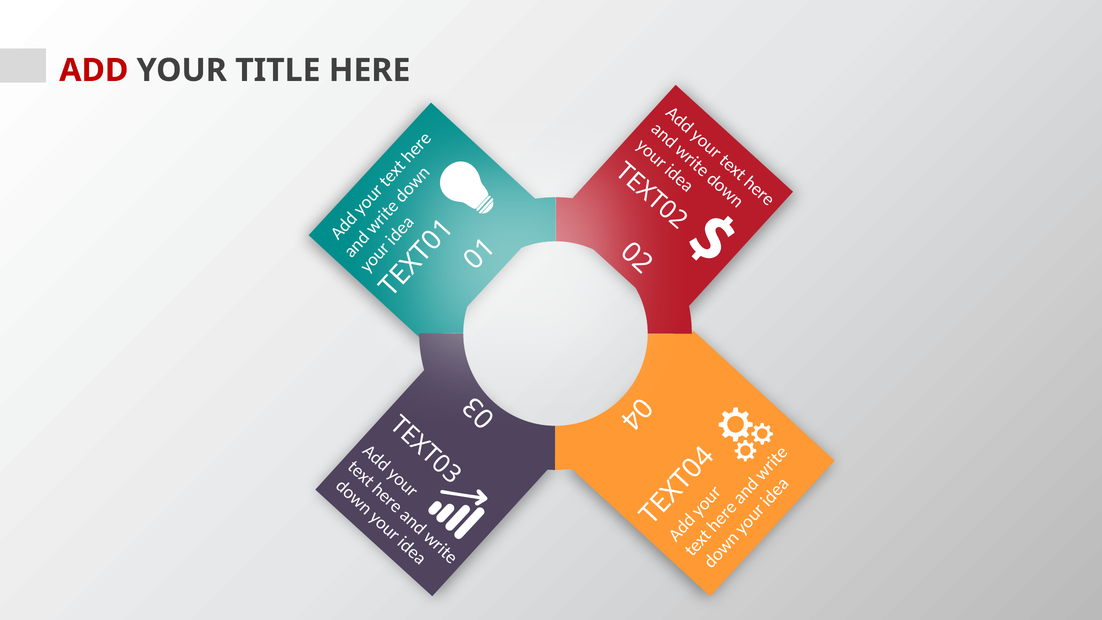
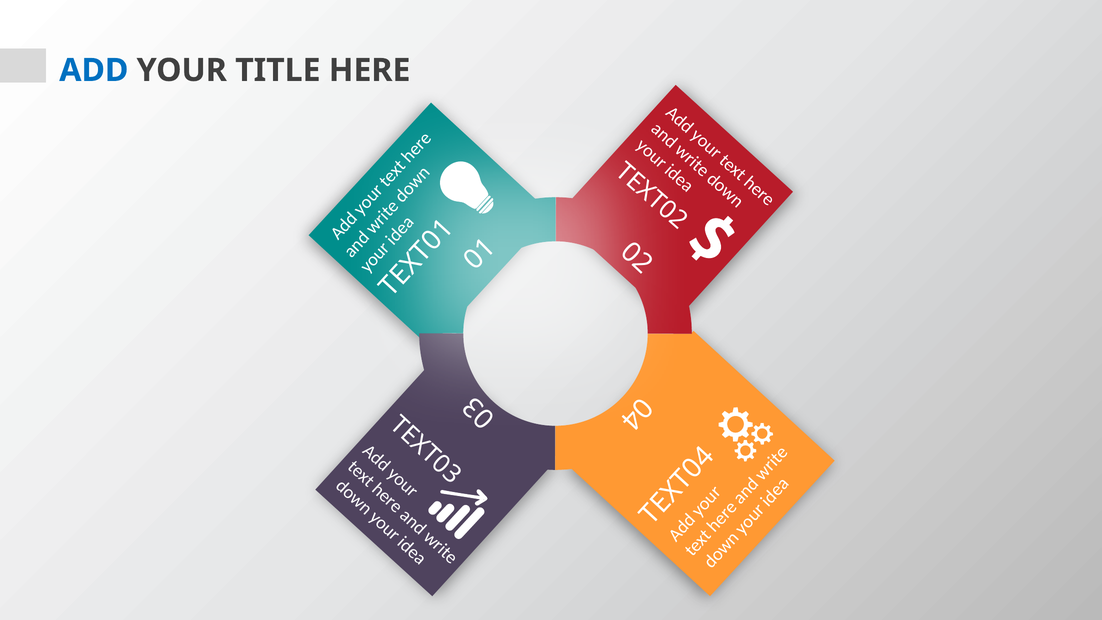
ADD colour: red -> blue
